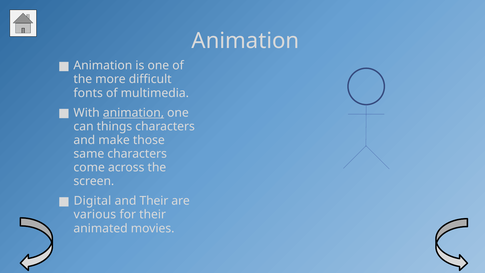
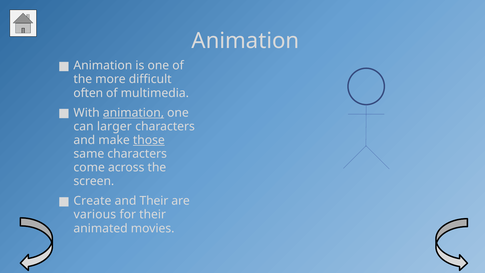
fonts: fonts -> often
things: things -> larger
those underline: none -> present
Digital: Digital -> Create
